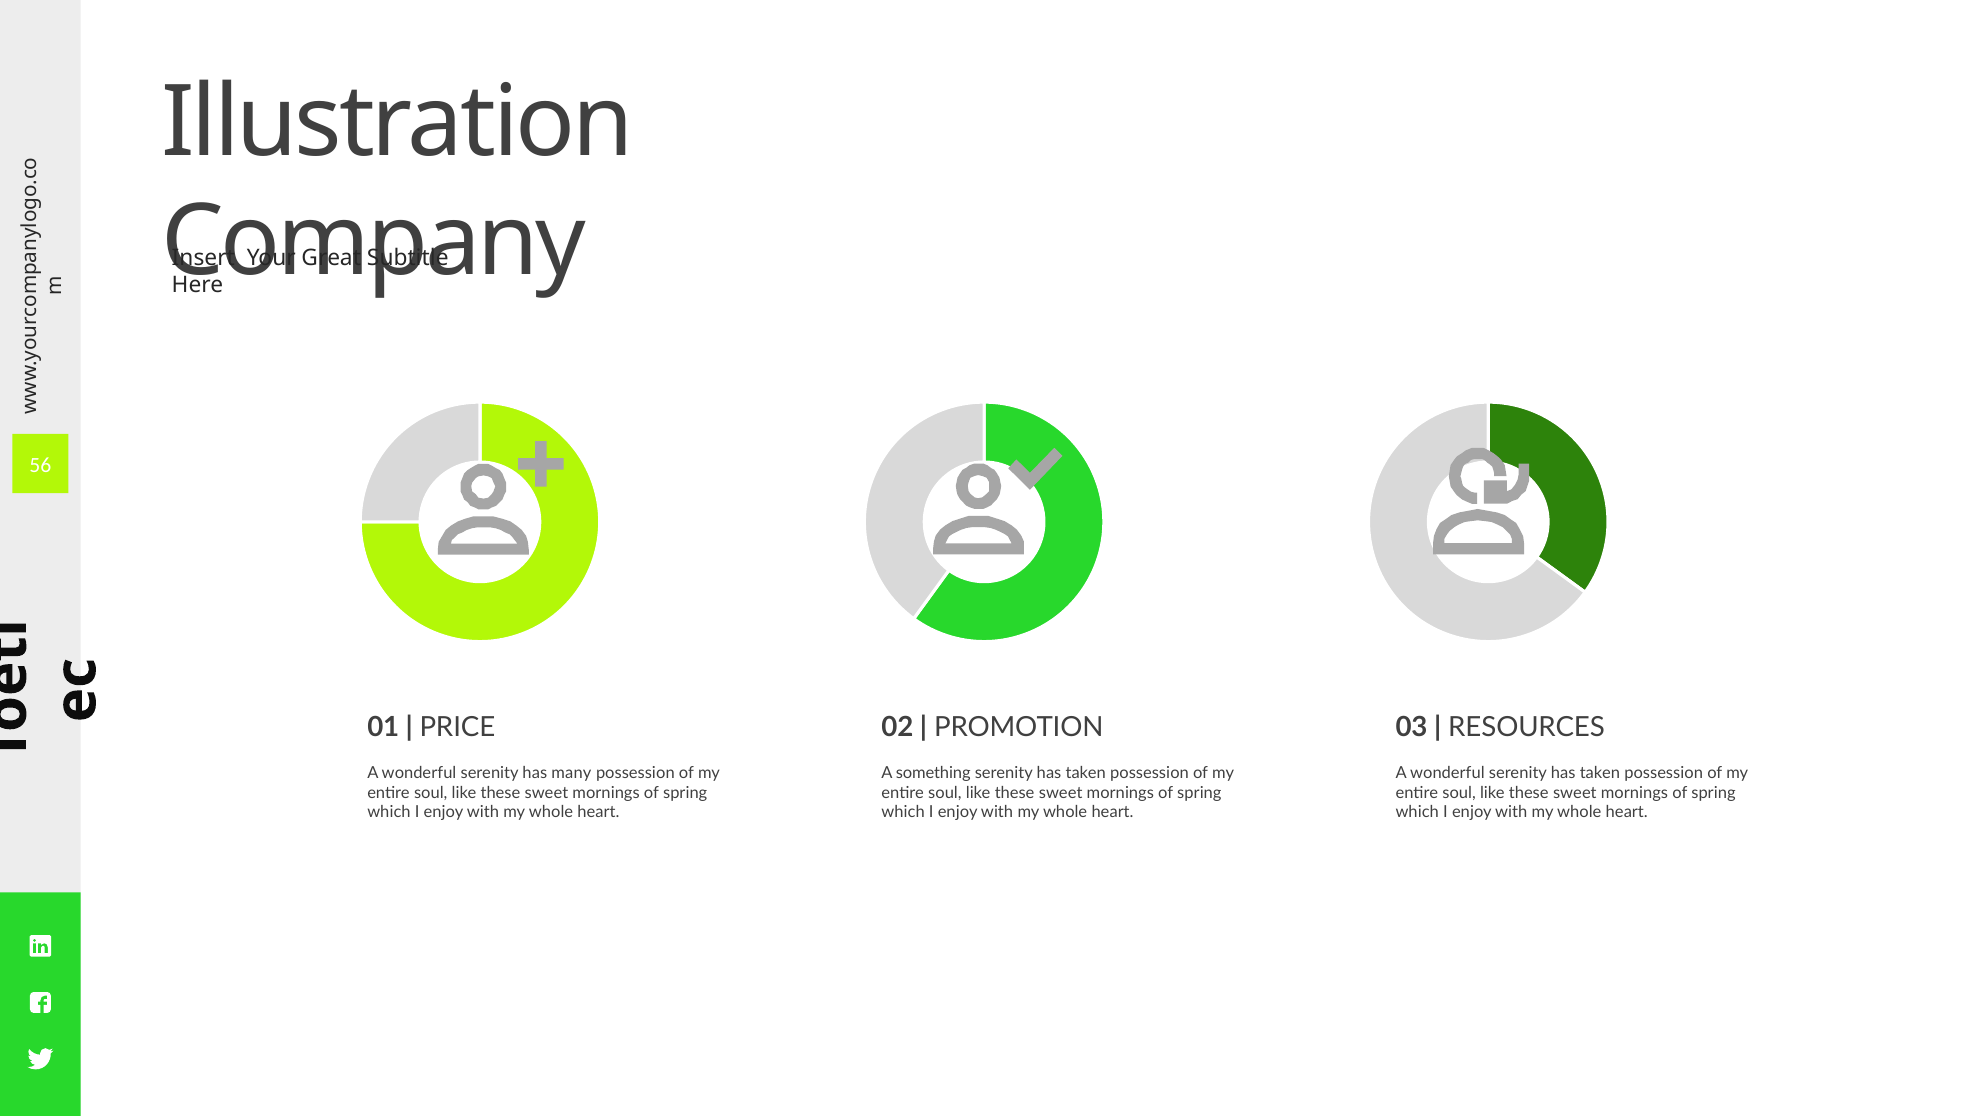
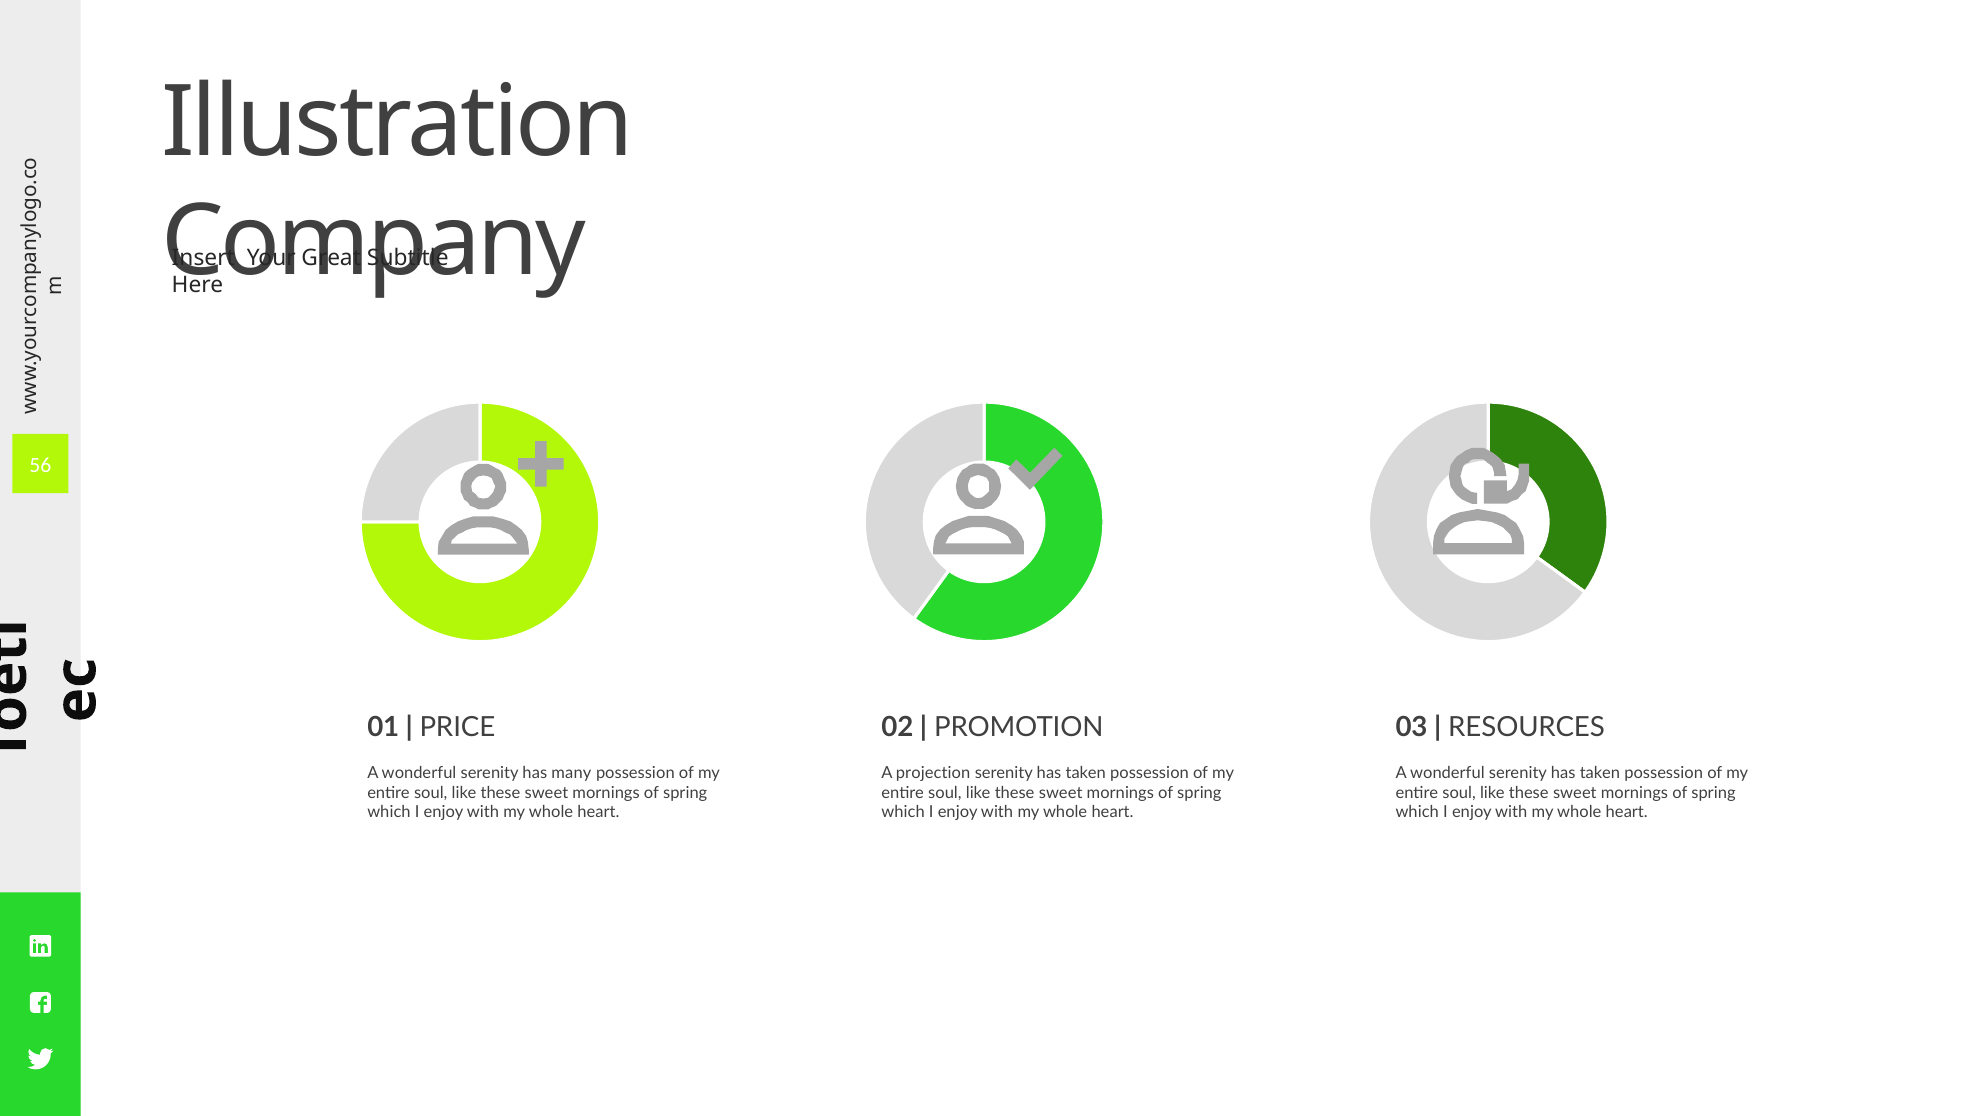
something: something -> projection
